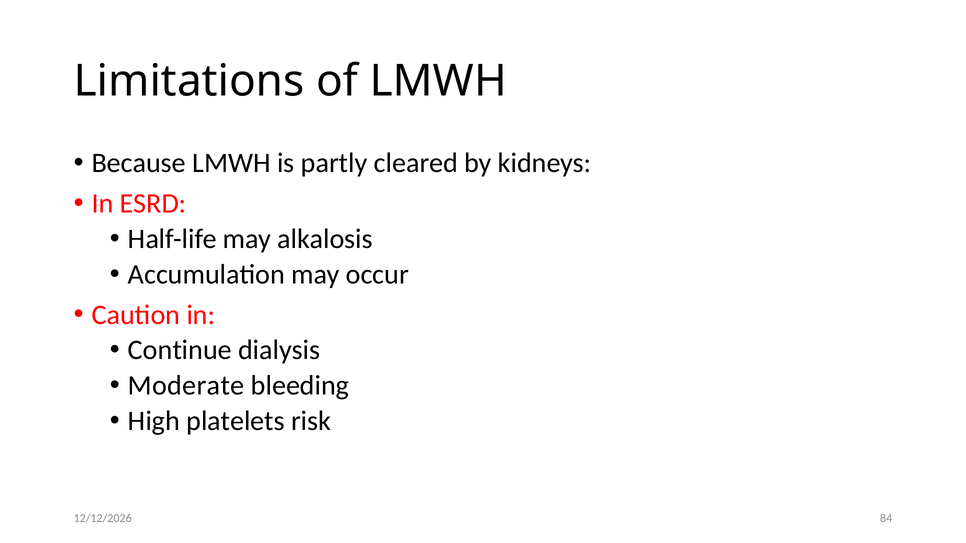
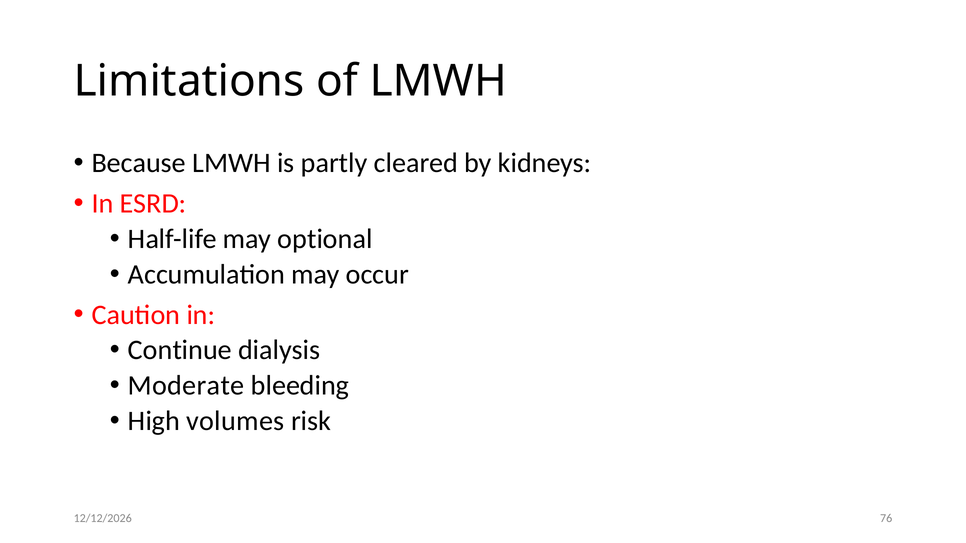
alkalosis: alkalosis -> optional
platelets: platelets -> volumes
84: 84 -> 76
